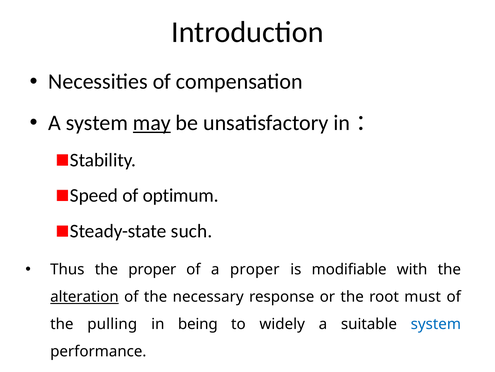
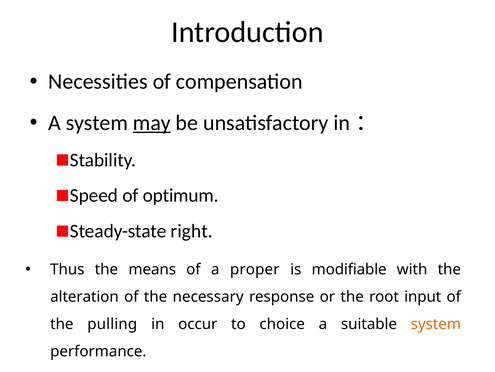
such: such -> right
the proper: proper -> means
alteration underline: present -> none
must: must -> input
being: being -> occur
widely: widely -> choice
system at (436, 324) colour: blue -> orange
